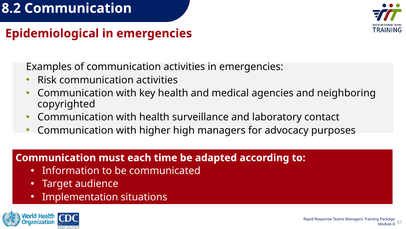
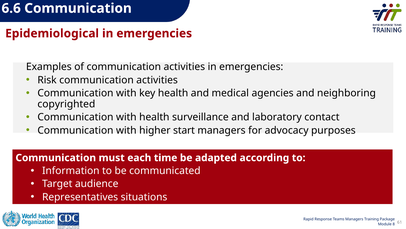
8.2: 8.2 -> 6.6
high: high -> start
Implementation: Implementation -> Representatives
